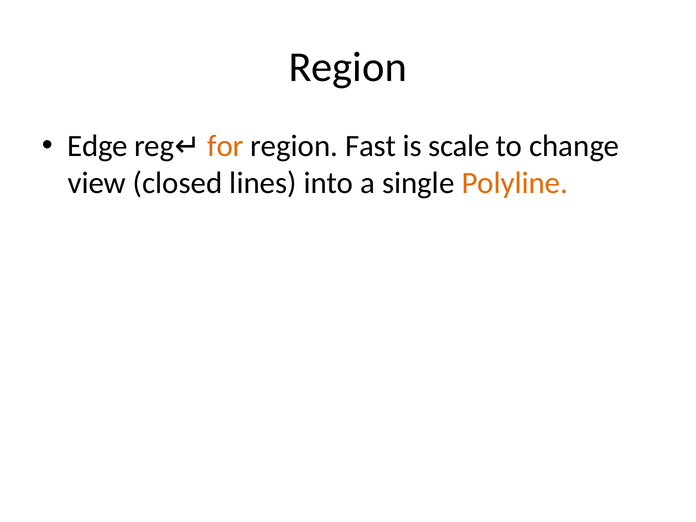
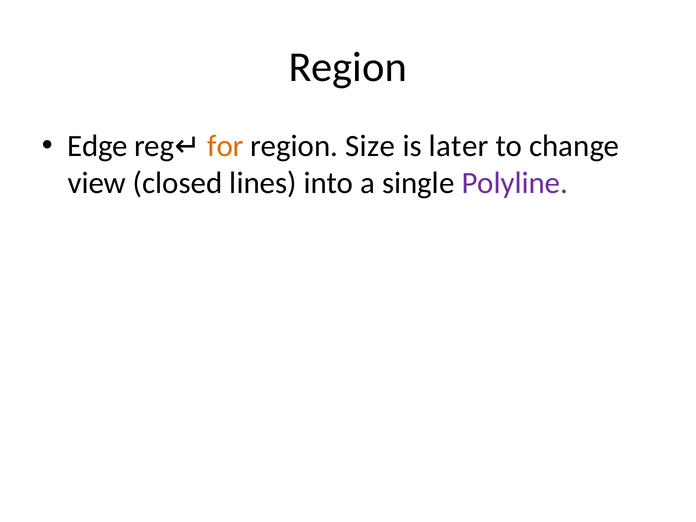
Fast: Fast -> Size
scale: scale -> later
Polyline colour: orange -> purple
